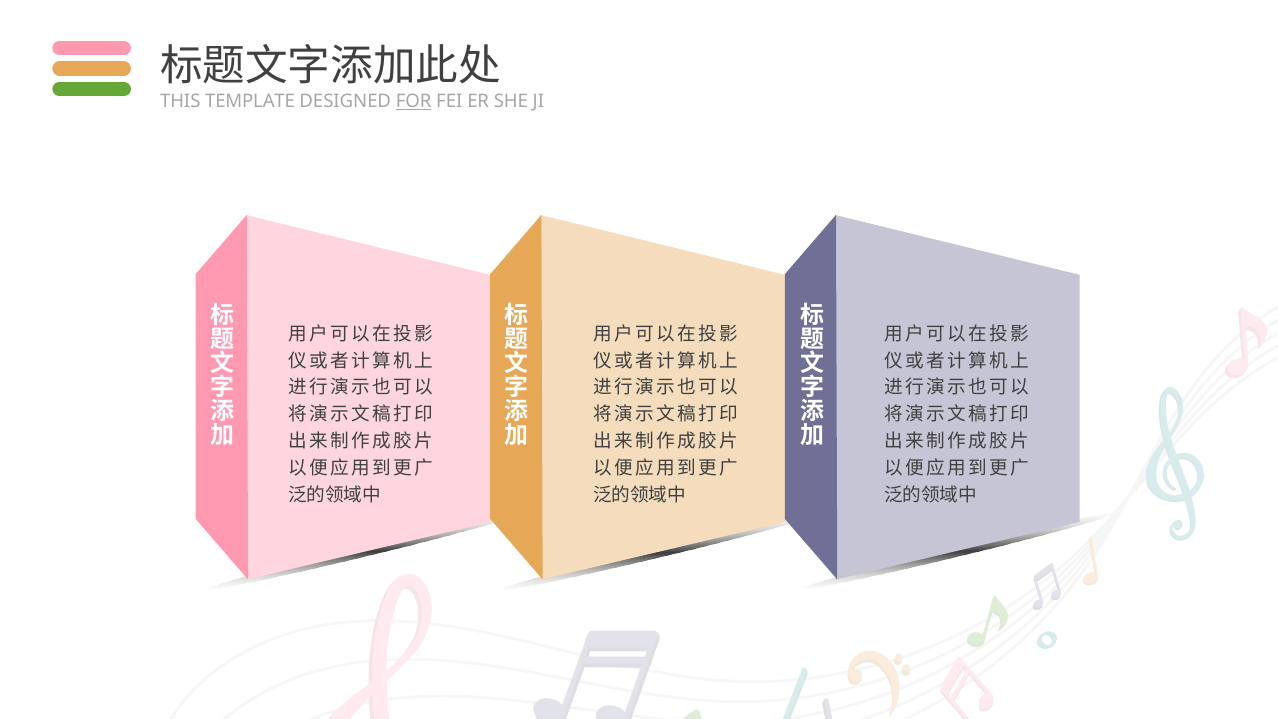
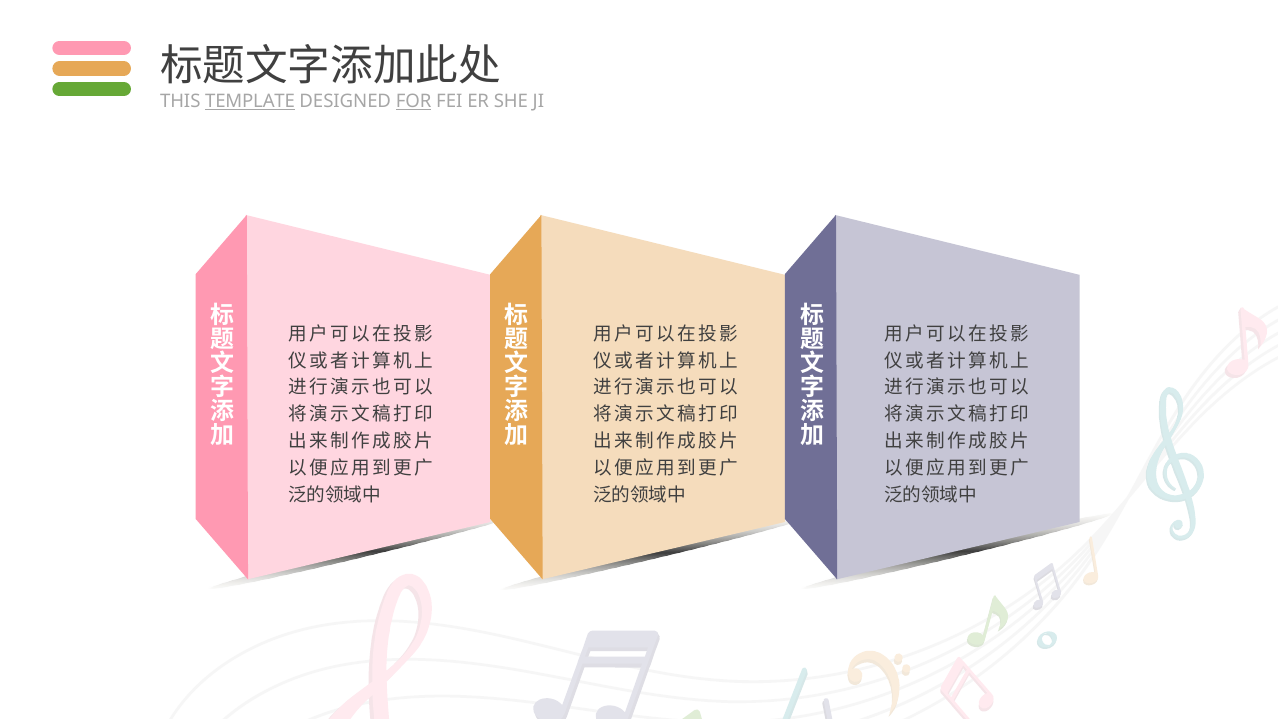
TEMPLATE underline: none -> present
